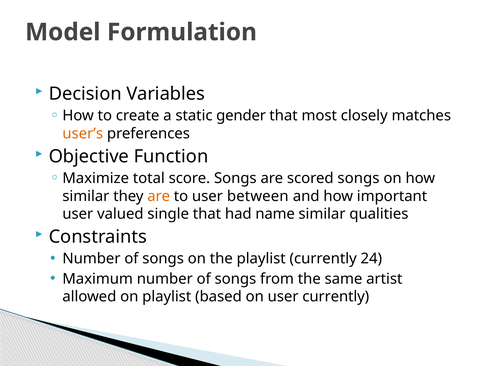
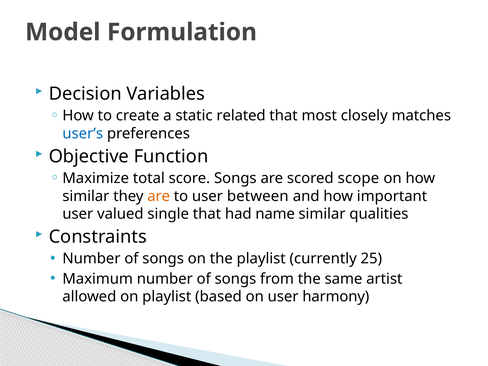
gender: gender -> related
user’s colour: orange -> blue
scored songs: songs -> scope
24: 24 -> 25
user currently: currently -> harmony
